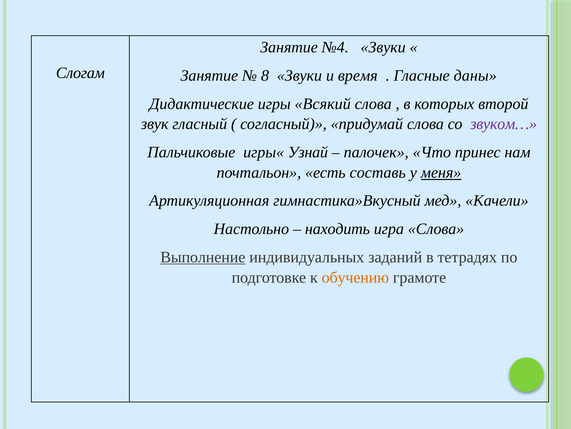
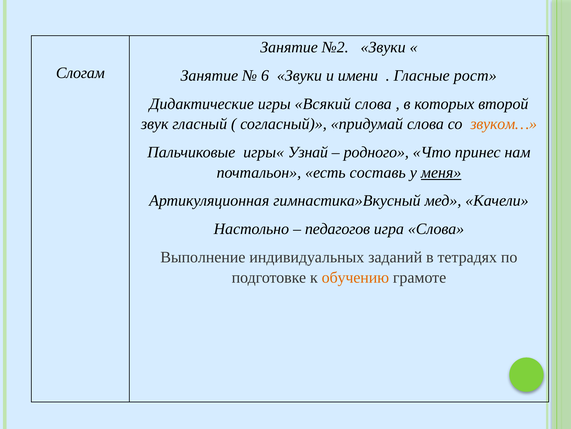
№4: №4 -> №2
8: 8 -> 6
время: время -> имени
даны: даны -> рост
звуком… colour: purple -> orange
палочек: палочек -> родного
находить: находить -> педагогов
Выполнение underline: present -> none
